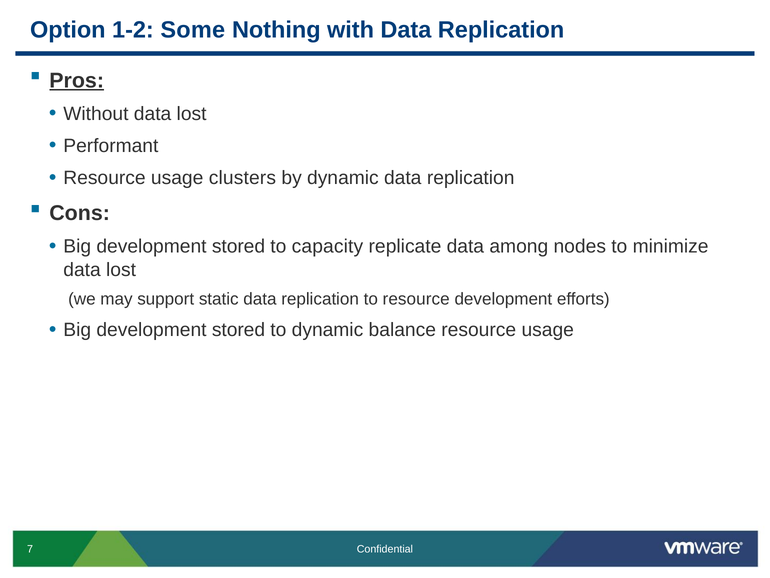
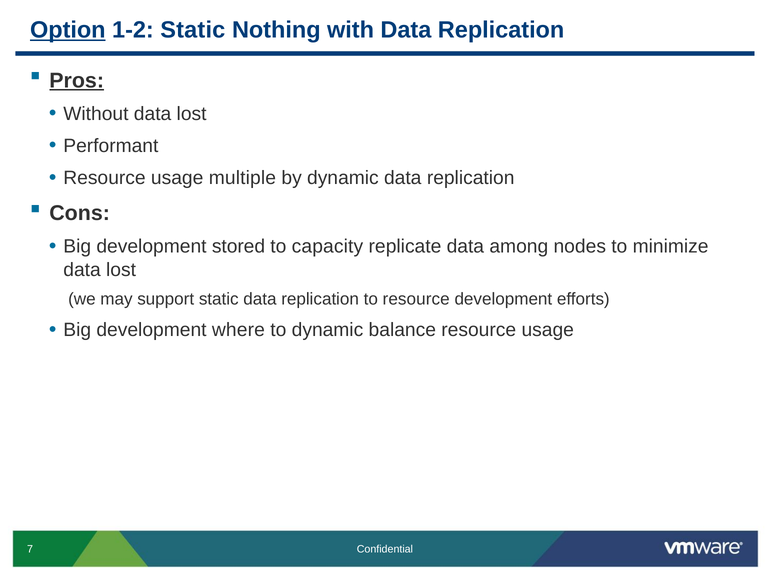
Option underline: none -> present
1-2 Some: Some -> Static
clusters: clusters -> multiple
stored at (239, 330): stored -> where
